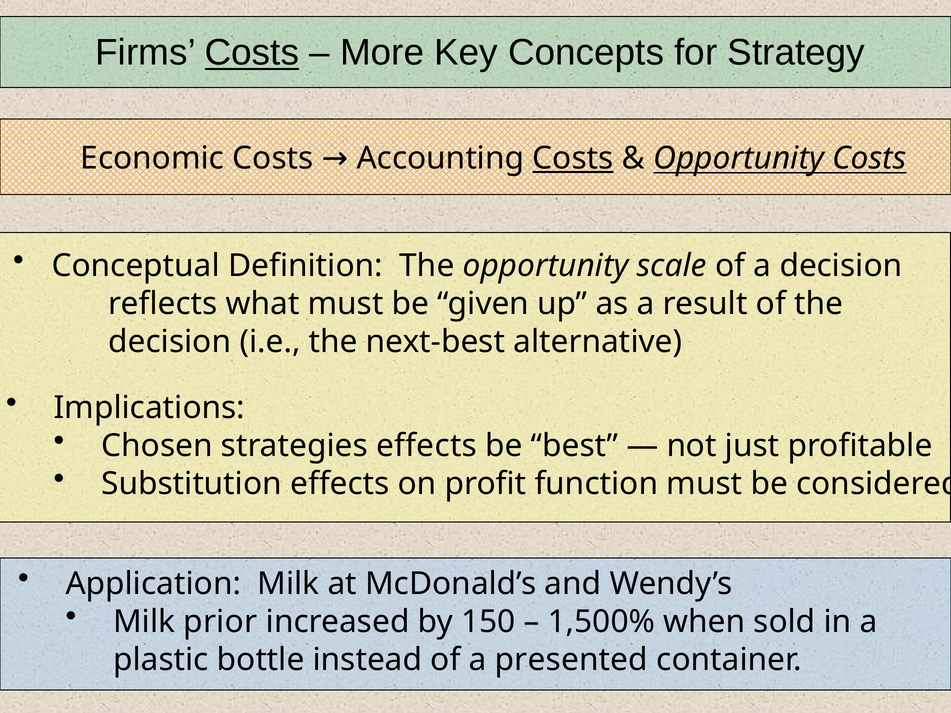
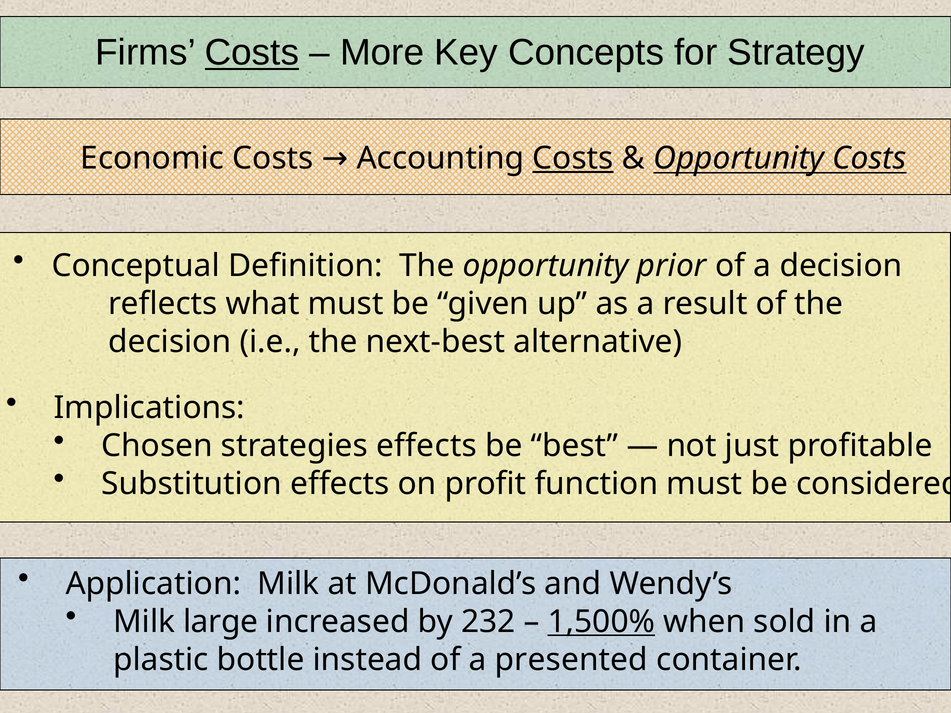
scale: scale -> prior
prior: prior -> large
150: 150 -> 232
1,500% underline: none -> present
